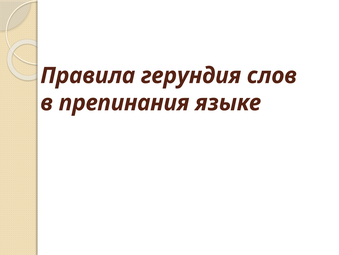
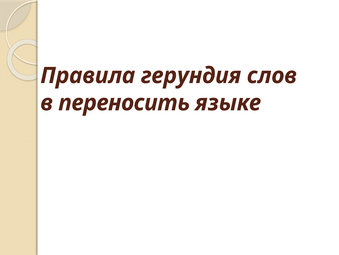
препинания: препинания -> переносить
